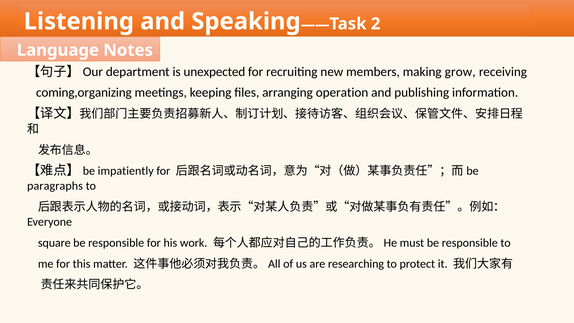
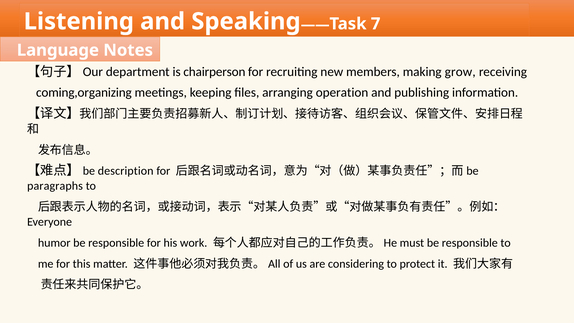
2: 2 -> 7
unexpected: unexpected -> chairperson
impatiently: impatiently -> description
square: square -> humor
researching: researching -> considering
